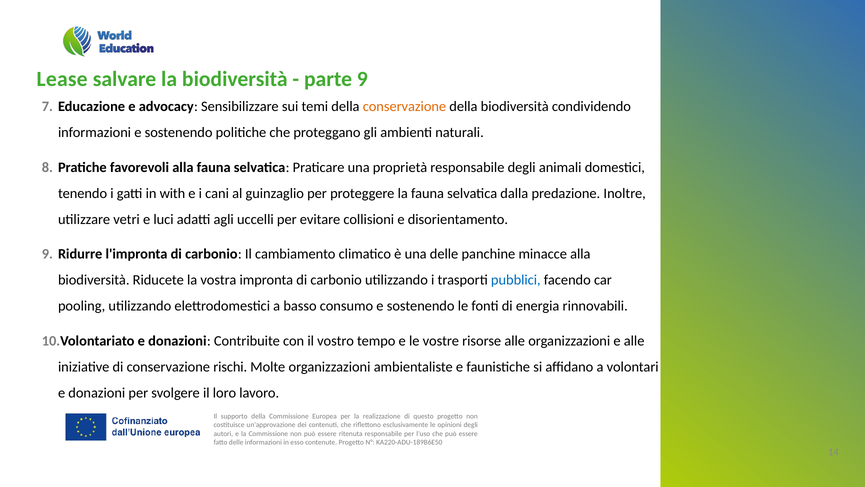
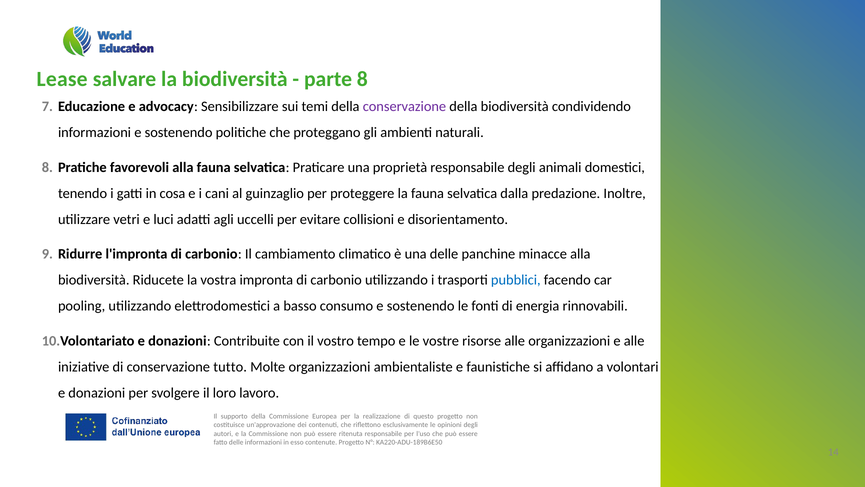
parte 9: 9 -> 8
conservazione at (404, 106) colour: orange -> purple
with: with -> cosa
rischi: rischi -> tutto
